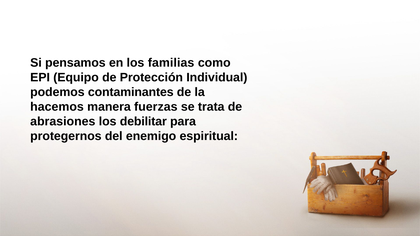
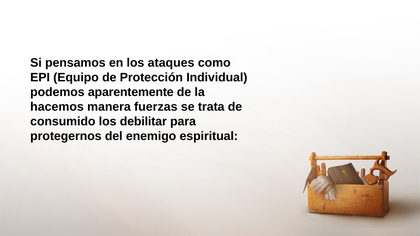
familias: familias -> ataques
contaminantes: contaminantes -> aparentemente
abrasiones: abrasiones -> consumido
